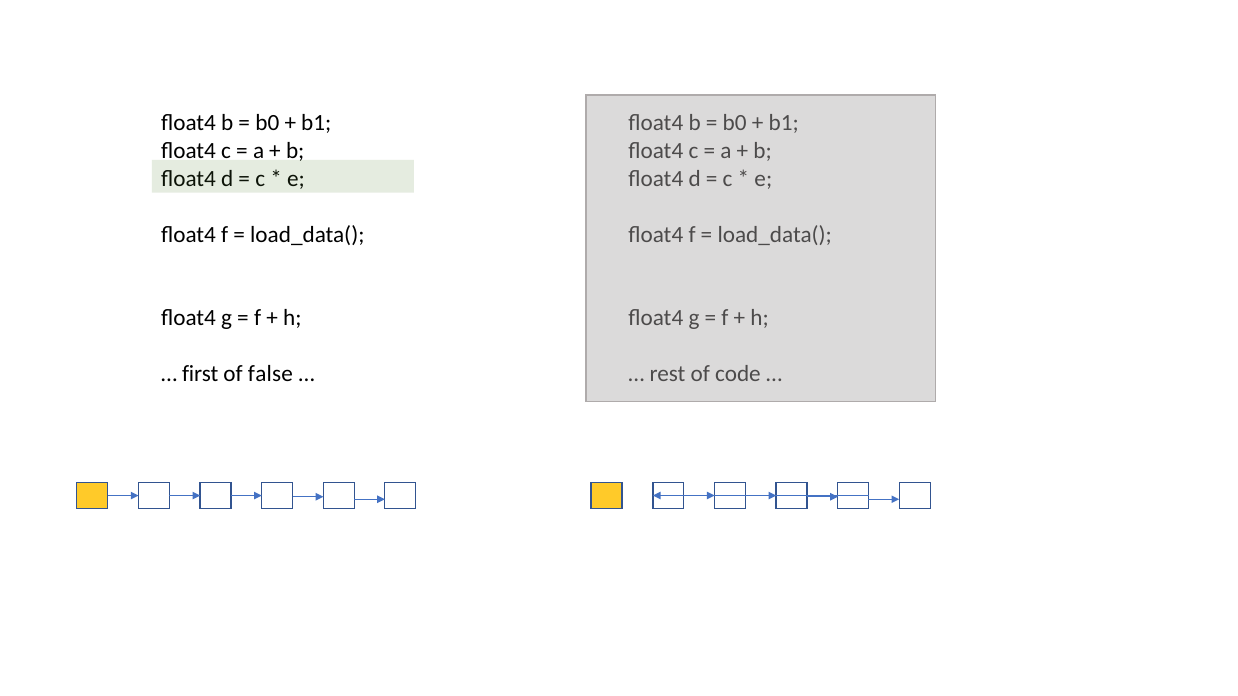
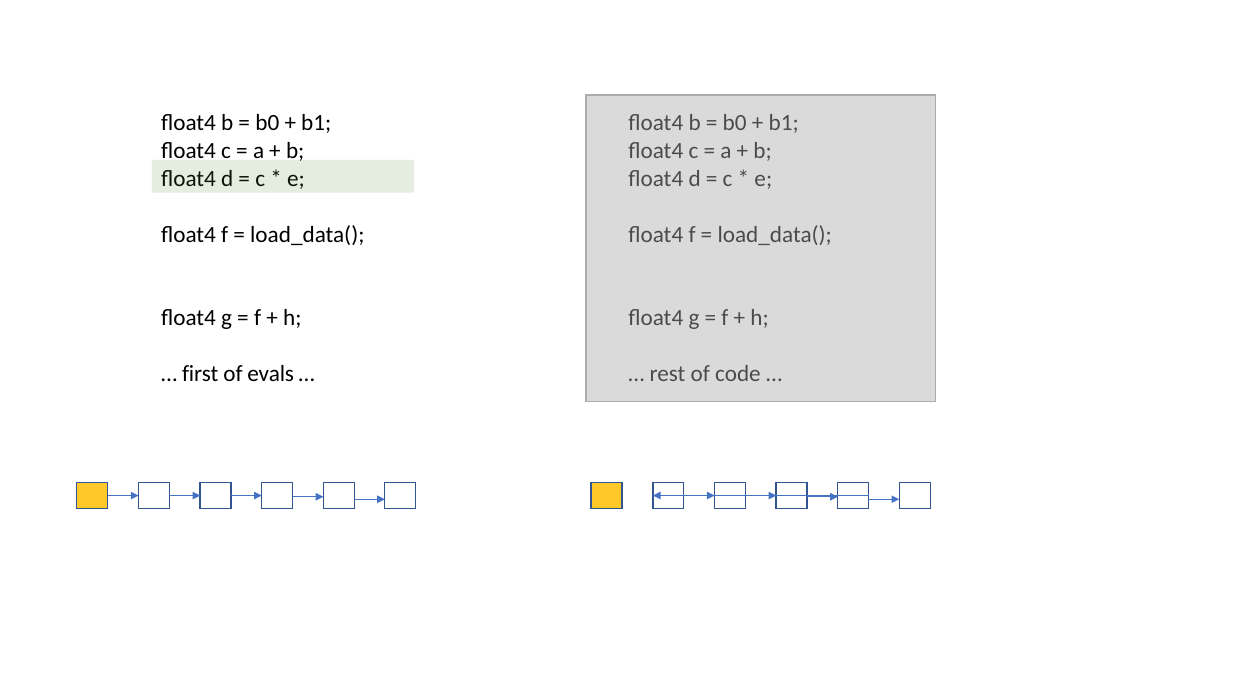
false: false -> evals
